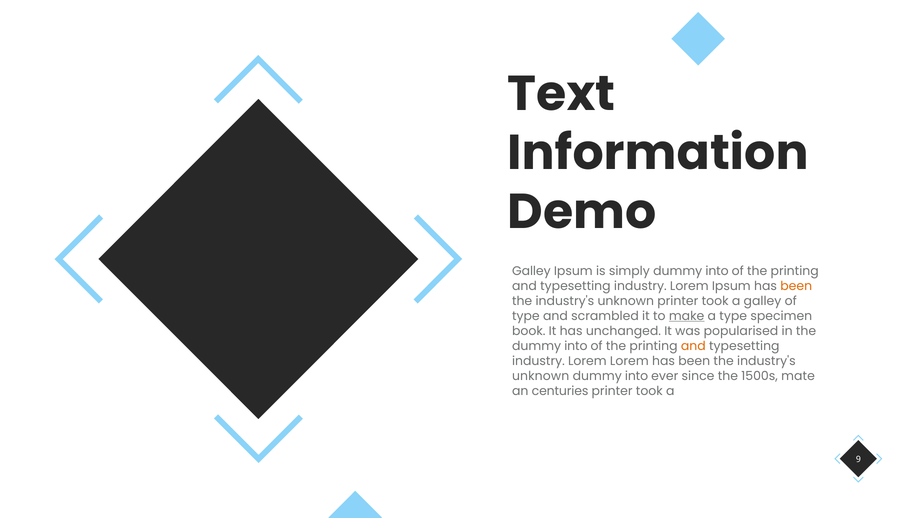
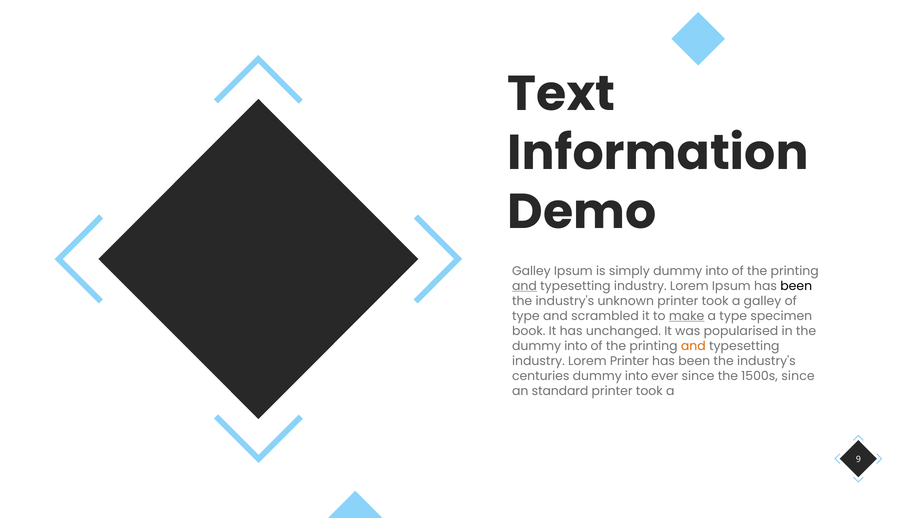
and at (524, 286) underline: none -> present
been at (796, 286) colour: orange -> black
Lorem Lorem: Lorem -> Printer
unknown at (541, 376): unknown -> centuries
1500s mate: mate -> since
centuries: centuries -> standard
